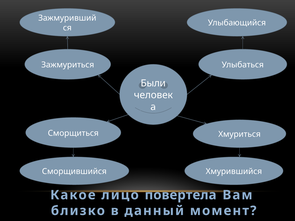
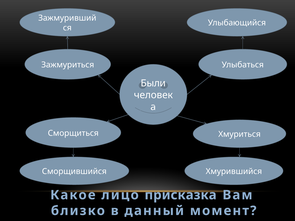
повертела: повертела -> присказка
